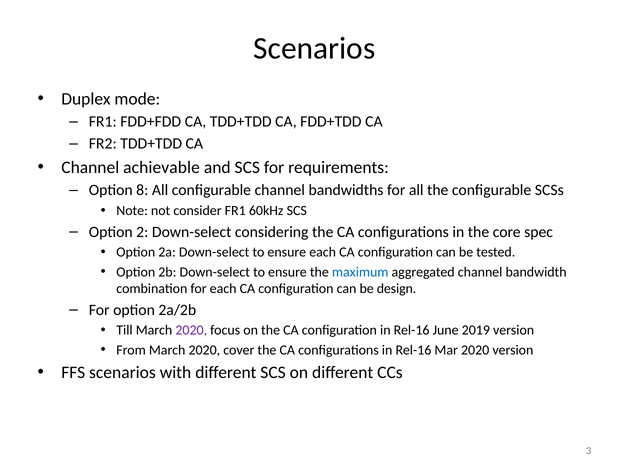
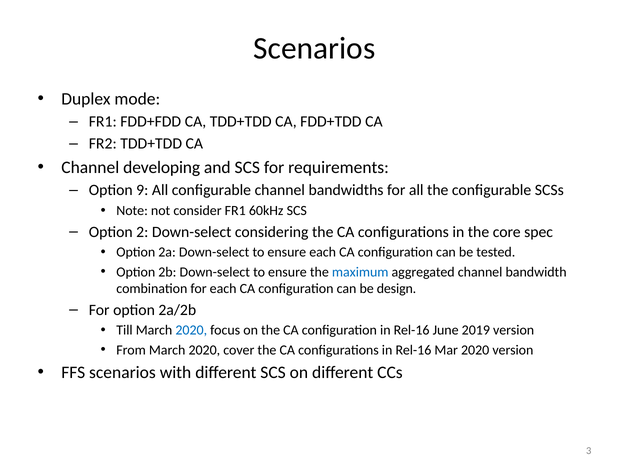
achievable: achievable -> developing
8: 8 -> 9
2020 at (191, 330) colour: purple -> blue
